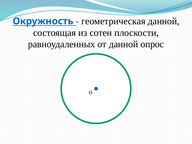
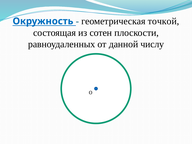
геометрическая данной: данной -> точкой
опрос: опрос -> числу
